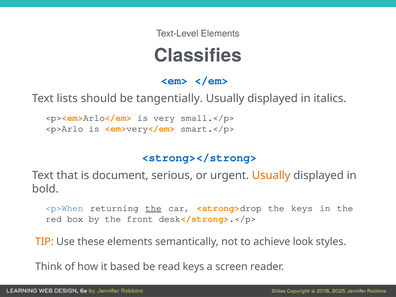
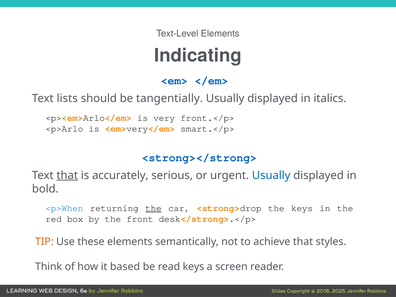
Classifies: Classifies -> Indicating
small.</p>: small.</p> -> front.</p>
that at (67, 175) underline: none -> present
document: document -> accurately
Usually at (271, 175) colour: orange -> blue
achieve look: look -> that
